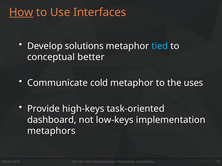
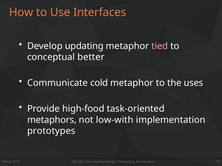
How underline: present -> none
solutions: solutions -> updating
tied colour: light blue -> pink
high-keys: high-keys -> high-food
dashboard: dashboard -> metaphors
low-keys: low-keys -> low-with
metaphors: metaphors -> prototypes
